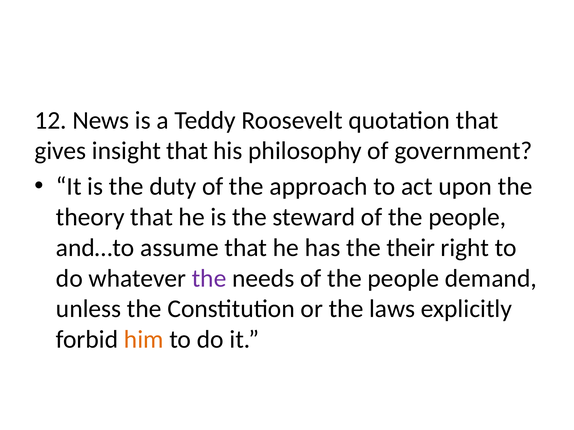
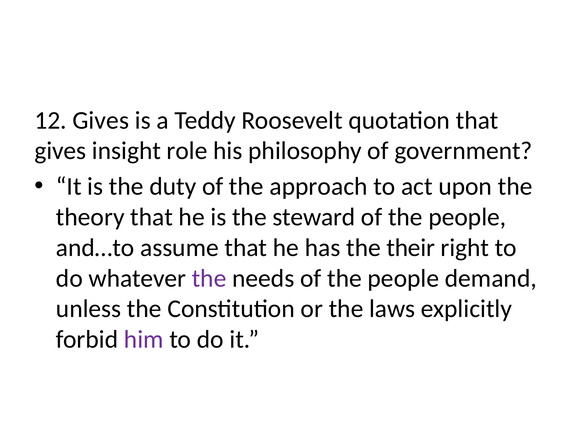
12 News: News -> Gives
insight that: that -> role
him colour: orange -> purple
